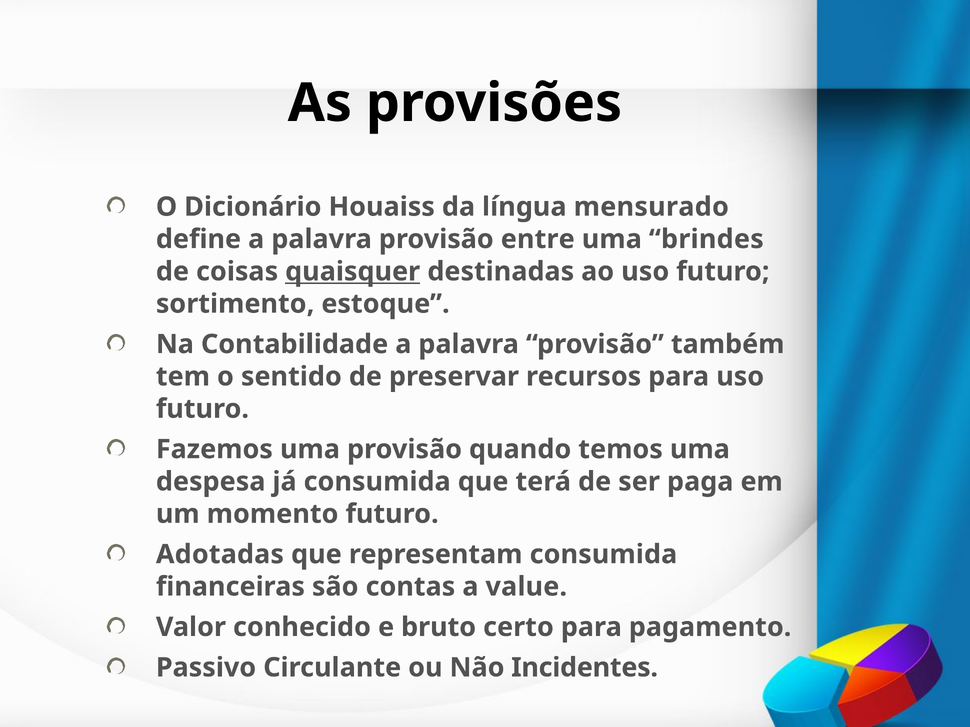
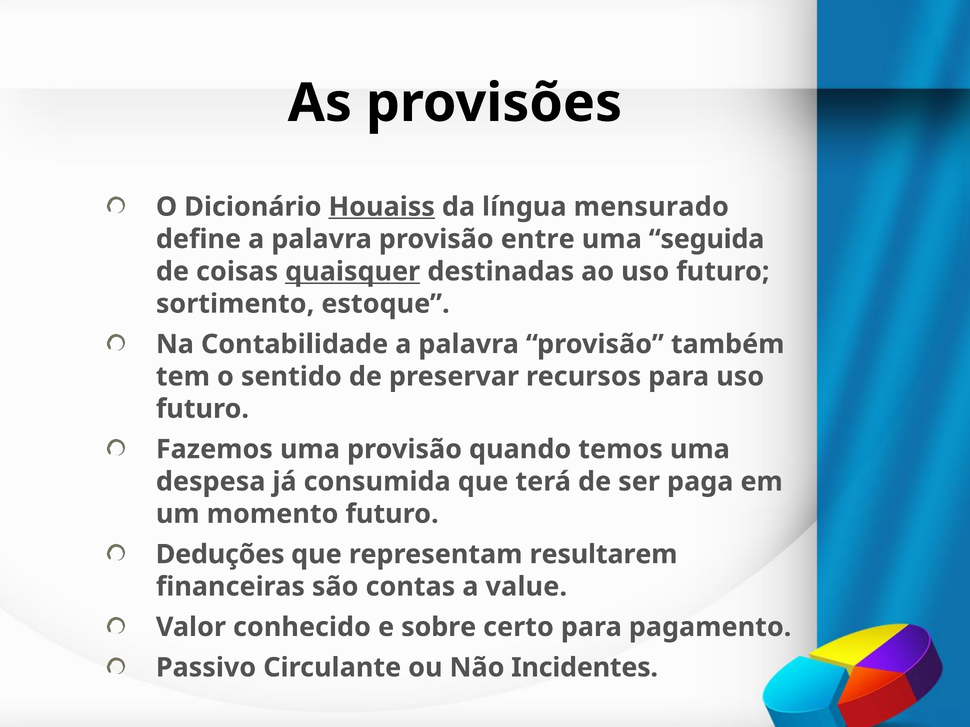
Houaiss underline: none -> present
brindes: brindes -> seguida
Adotadas: Adotadas -> Deduções
representam consumida: consumida -> resultarem
bruto: bruto -> sobre
